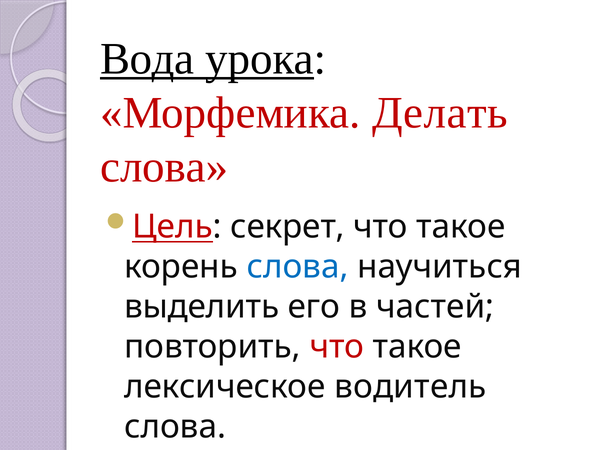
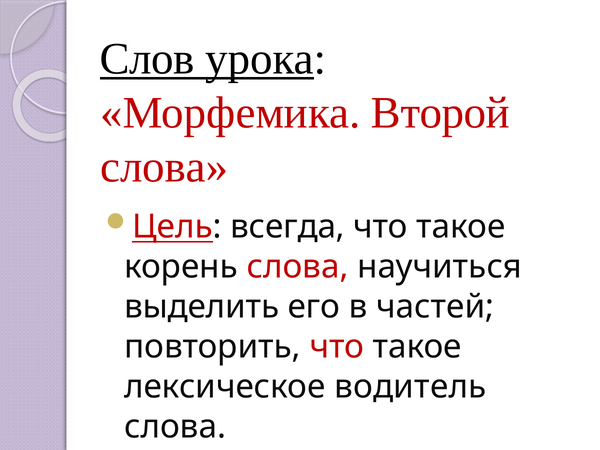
Вода: Вода -> Слов
Делать: Делать -> Второй
секрет: секрет -> всегда
слова at (298, 267) colour: blue -> red
